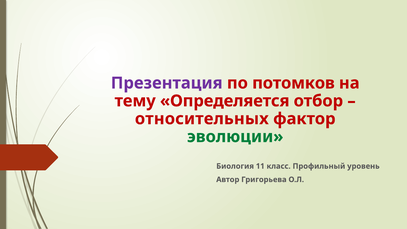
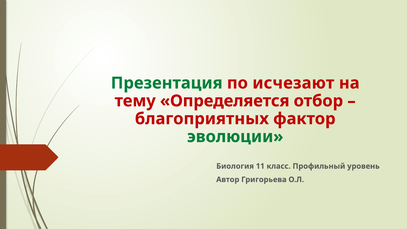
Презентация colour: purple -> green
потомков: потомков -> исчезают
относительных: относительных -> благоприятных
